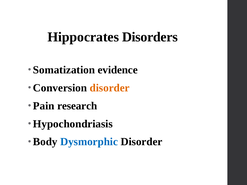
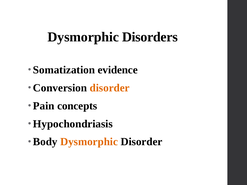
Hippocrates at (83, 37): Hippocrates -> Dysmorphic
research: research -> concepts
Dysmorphic at (89, 142) colour: blue -> orange
